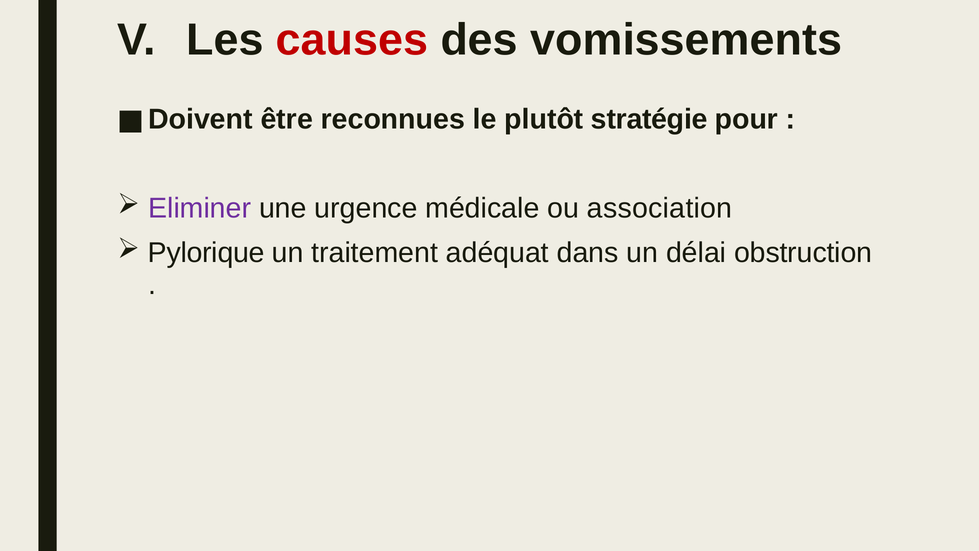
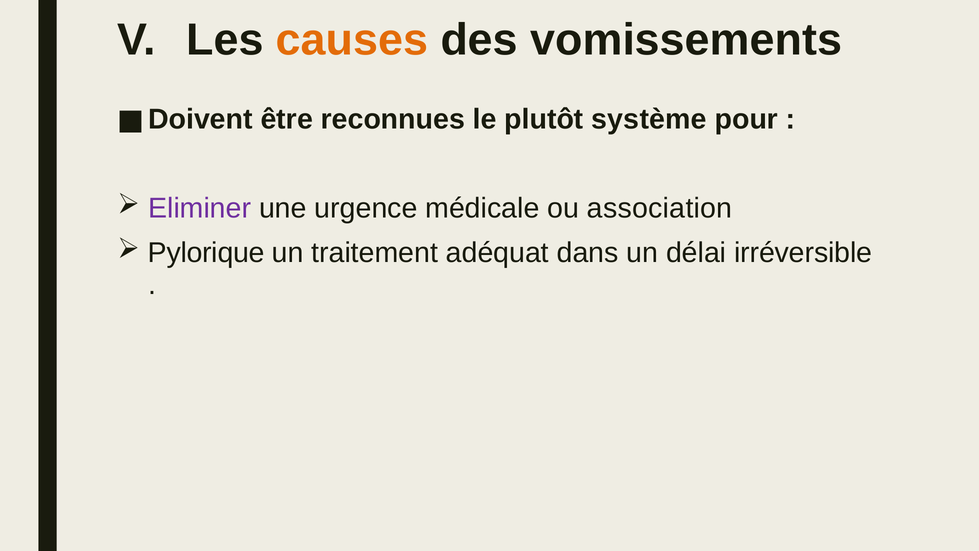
causes colour: red -> orange
stratégie: stratégie -> système
obstruction: obstruction -> irréversible
